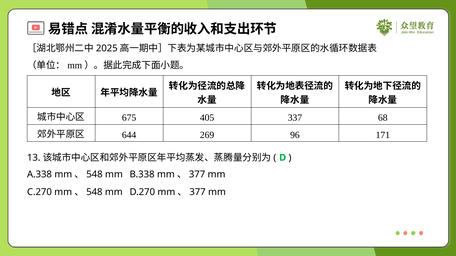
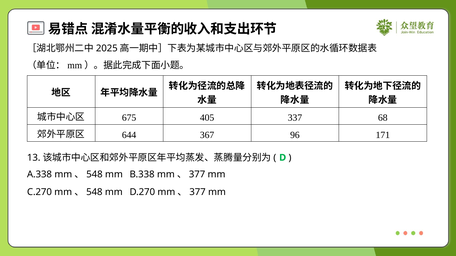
269: 269 -> 367
